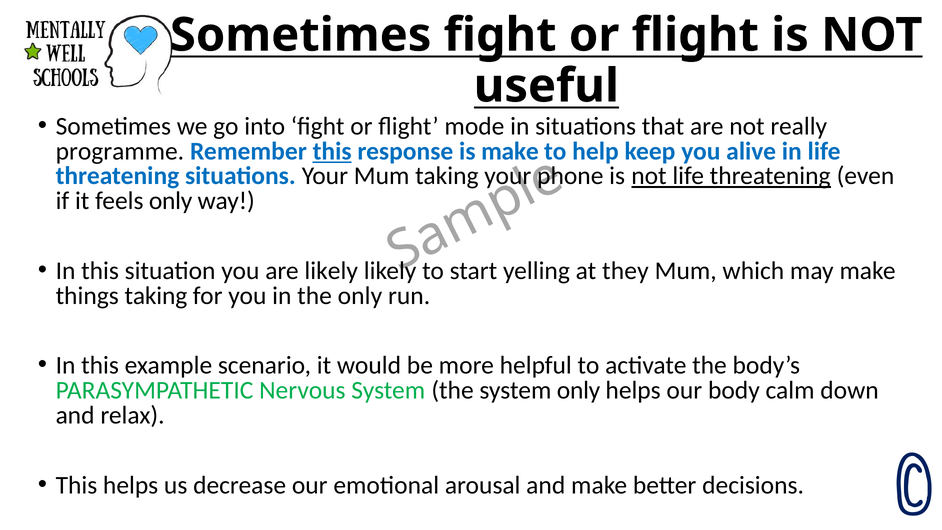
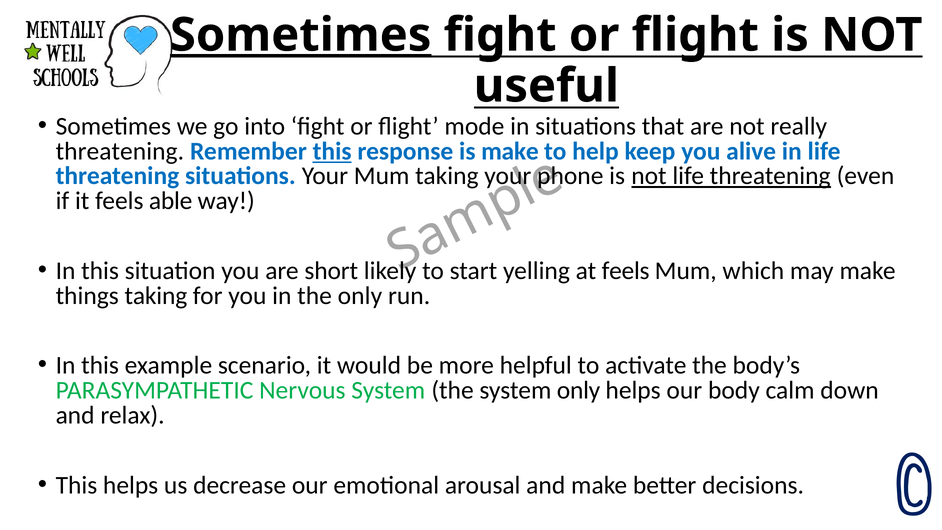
Sometimes at (301, 35) underline: none -> present
programme at (120, 151): programme -> threatening
feels only: only -> able
are likely: likely -> short
at they: they -> feels
